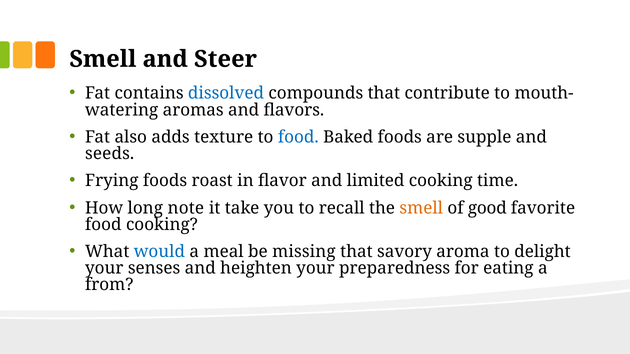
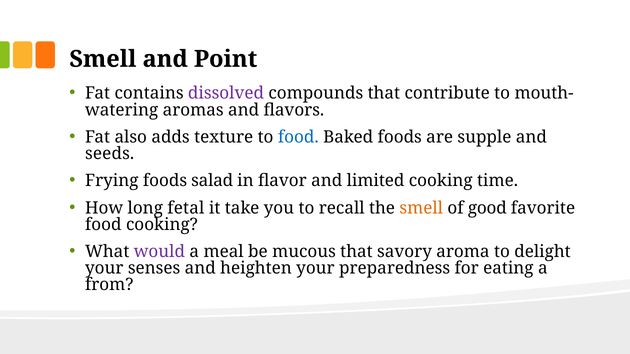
Steer: Steer -> Point
dissolved colour: blue -> purple
roast: roast -> salad
note: note -> fetal
would colour: blue -> purple
missing: missing -> mucous
